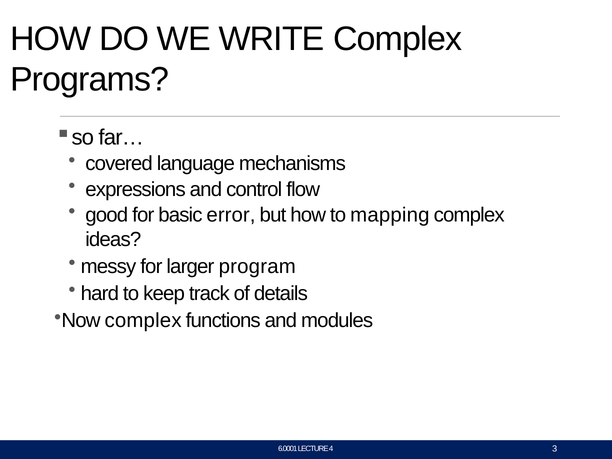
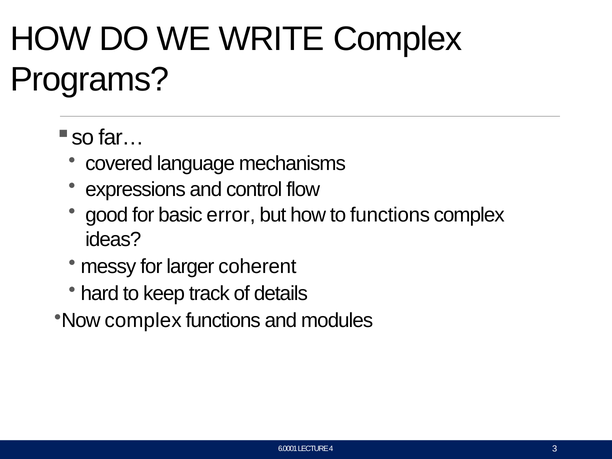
to mapping: mapping -> functions
program: program -> coherent
